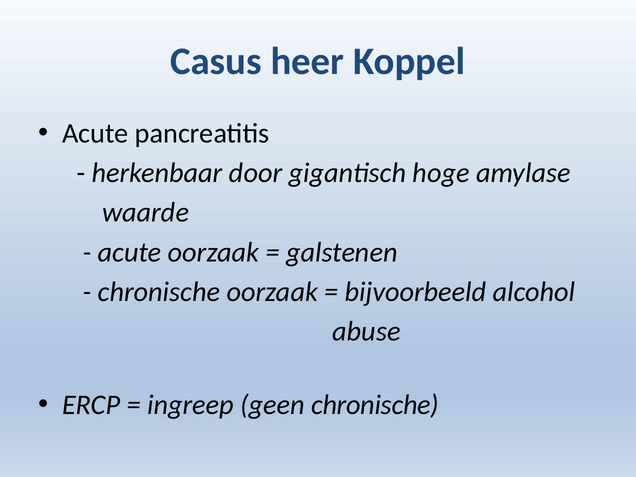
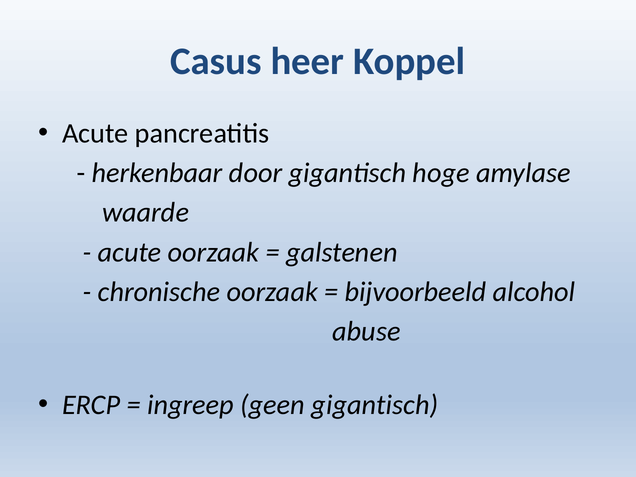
geen chronische: chronische -> gigantisch
